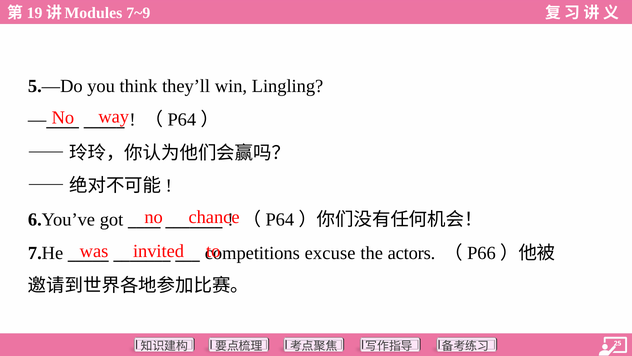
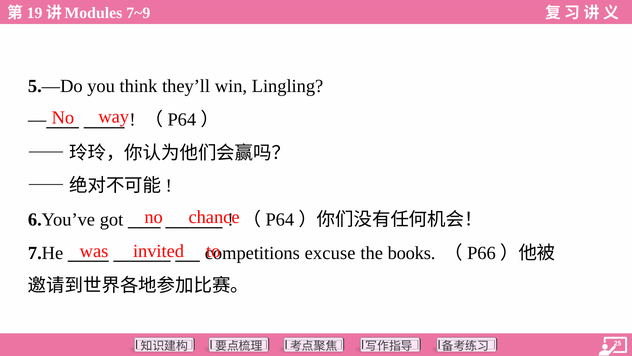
actors: actors -> books
